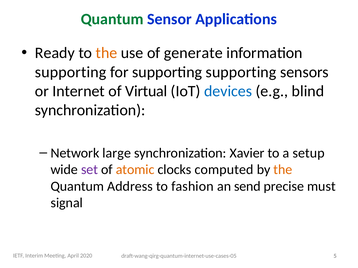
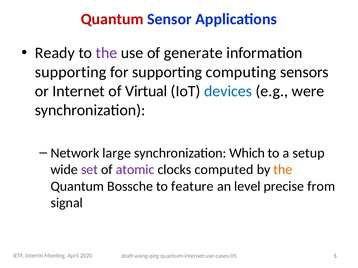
Quantum at (112, 19) colour: green -> red
the at (106, 53) colour: orange -> purple
supporting supporting: supporting -> computing
blind: blind -> were
Xavier: Xavier -> Which
atomic colour: orange -> purple
Address: Address -> Bossche
fashion: fashion -> feature
send: send -> level
must: must -> from
